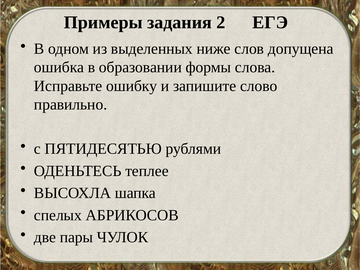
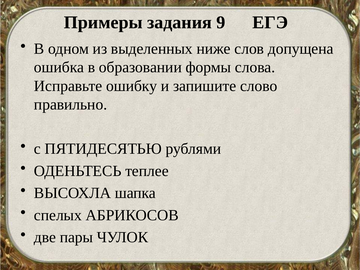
2: 2 -> 9
